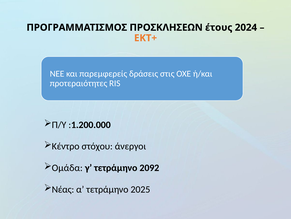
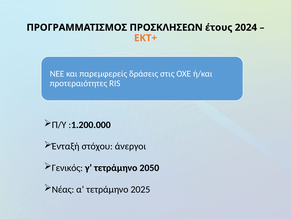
Κέντρο: Κέντρο -> Ένταξή
Ομάδα: Ομάδα -> Γενικός
2092: 2092 -> 2050
